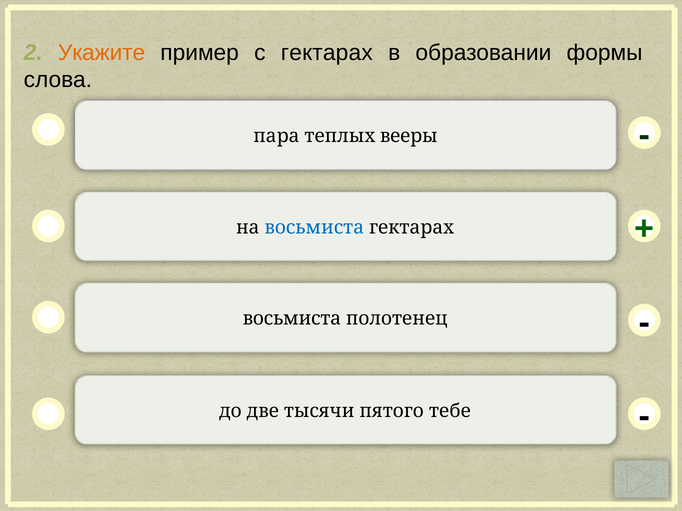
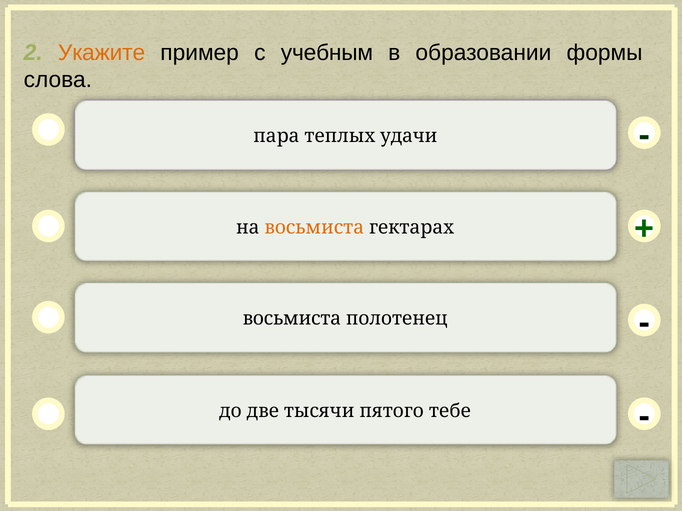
с гектарах: гектарах -> учебным
вееры: вееры -> удачи
восьмиста at (314, 228) colour: blue -> orange
